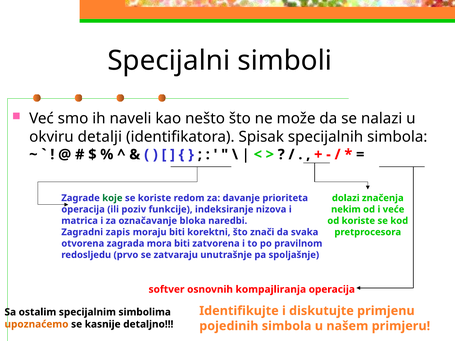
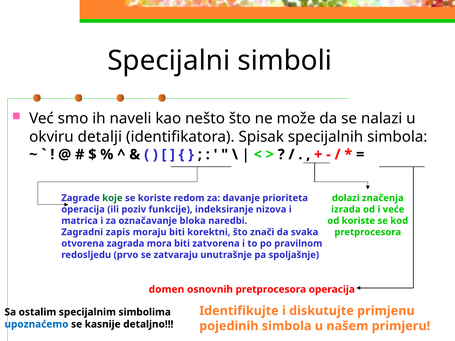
nekim: nekim -> izrada
softver: softver -> domen
osnovnih kompajliranja: kompajliranja -> pretprocesora
upoznaćemo colour: orange -> blue
